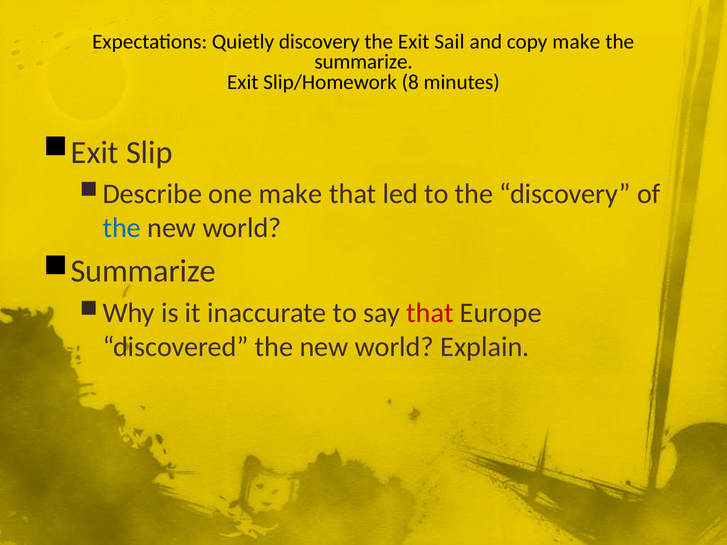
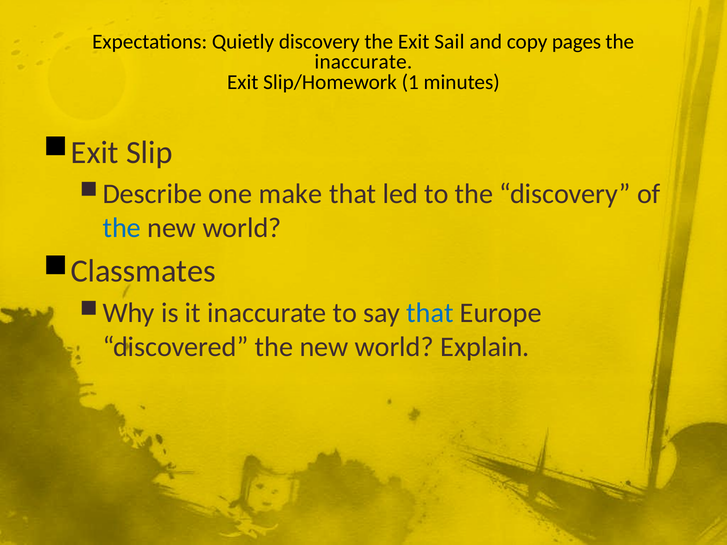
copy make: make -> pages
summarize at (364, 62): summarize -> inaccurate
8: 8 -> 1
Summarize at (143, 271): Summarize -> Classmates
that at (430, 313) colour: red -> blue
